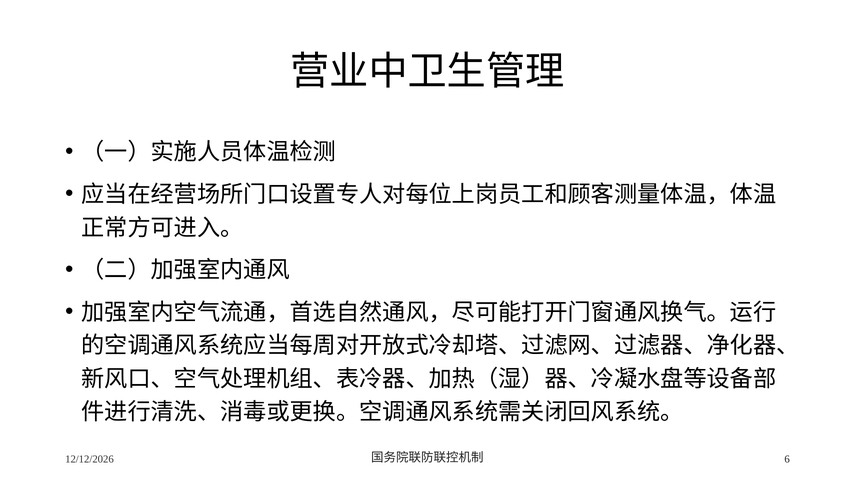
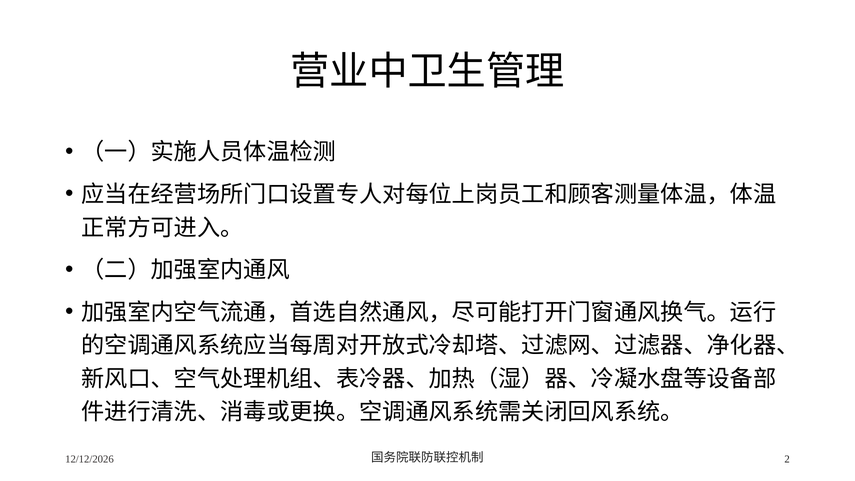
6: 6 -> 2
